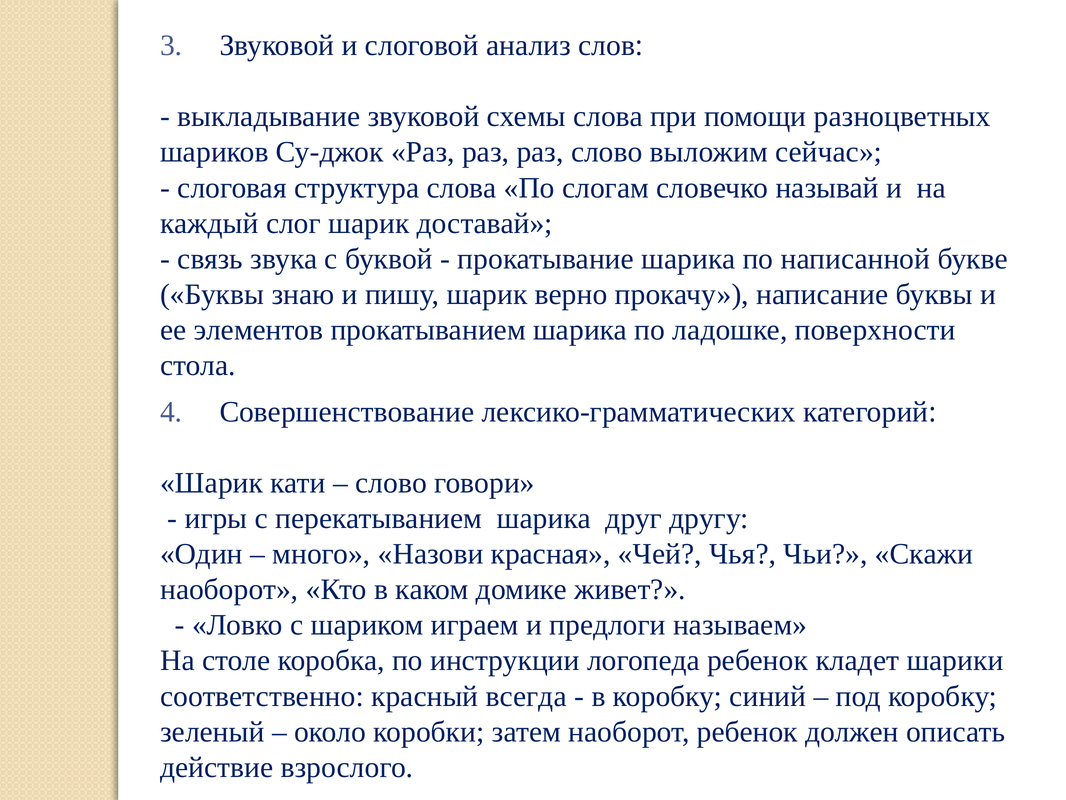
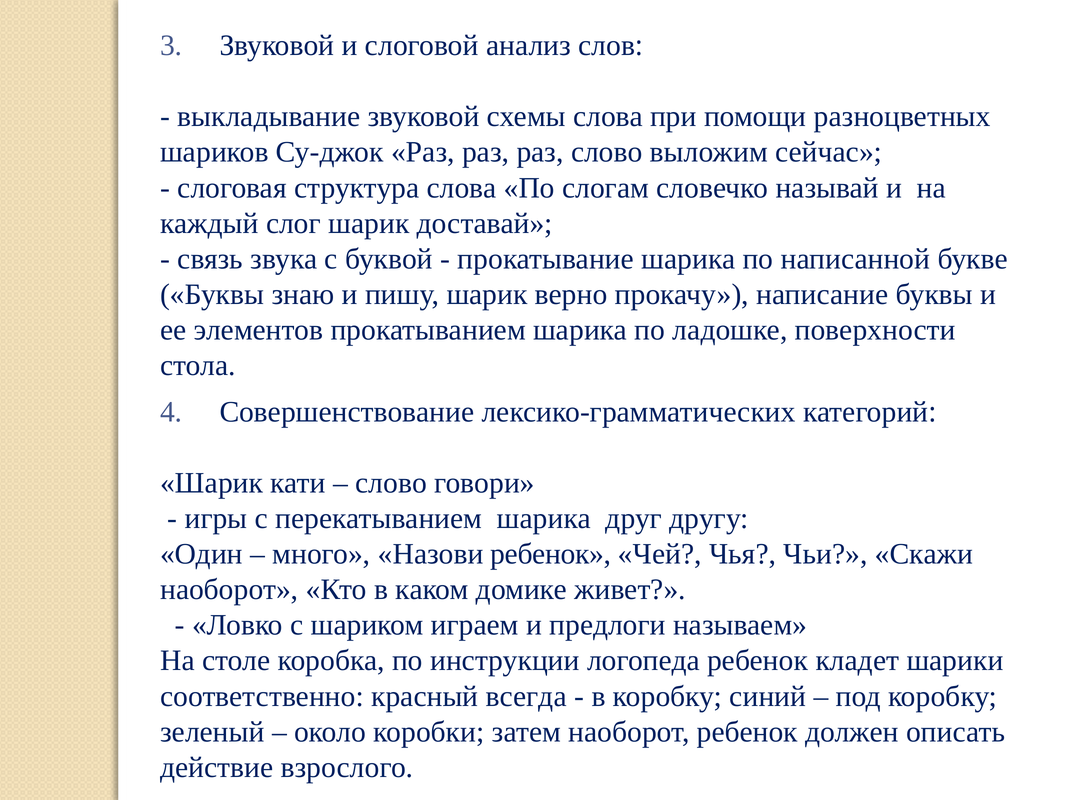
Назови красная: красная -> ребенок
